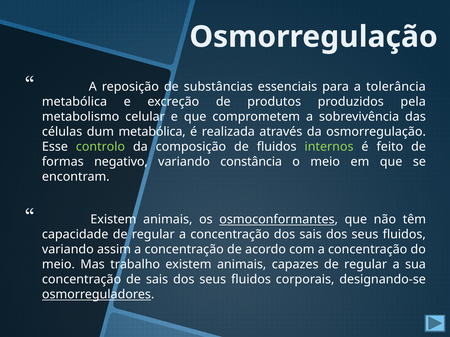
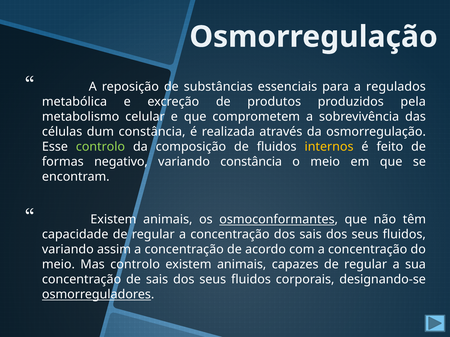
tolerância: tolerância -> regulados
dum metabólica: metabólica -> constância
internos colour: light green -> yellow
Mas trabalho: trabalho -> controlo
